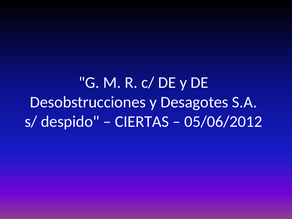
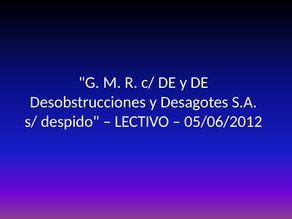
CIERTAS: CIERTAS -> LECTIVO
